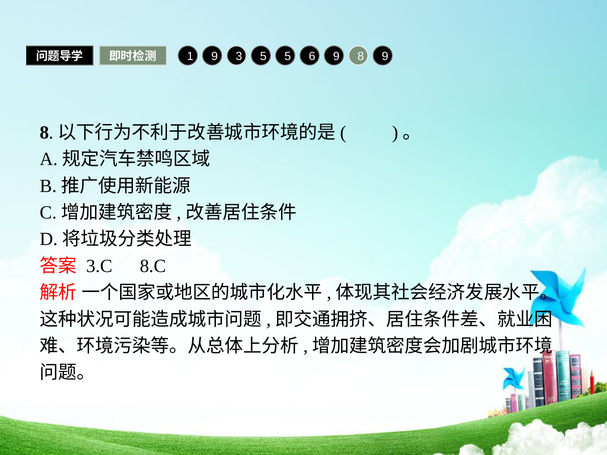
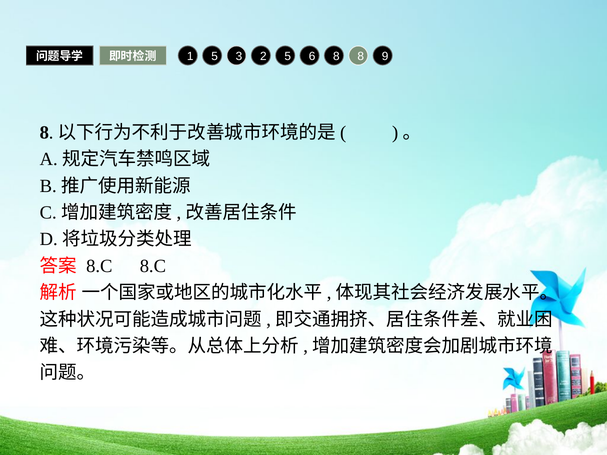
1 9: 9 -> 5
3 5: 5 -> 2
6 9: 9 -> 8
3.C at (99, 266): 3.C -> 8.C
